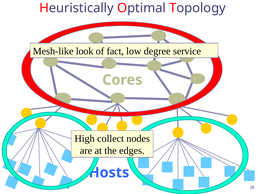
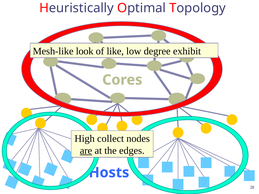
fact: fact -> like
service: service -> exhibit
are underline: none -> present
